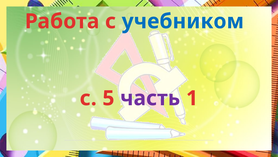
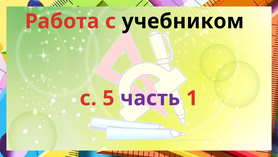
учебником colour: blue -> black
